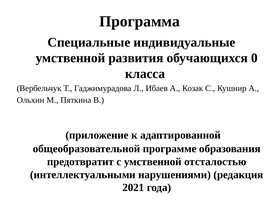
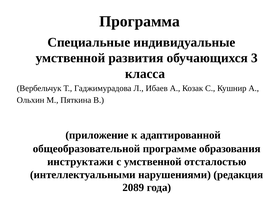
0: 0 -> 3
предотвратит: предотвратит -> инструктажи
2021: 2021 -> 2089
